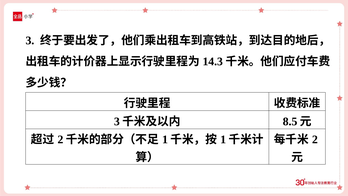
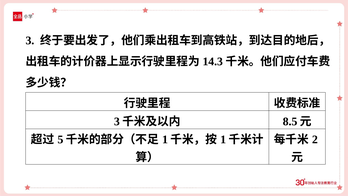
2 at (60, 139): 2 -> 5
